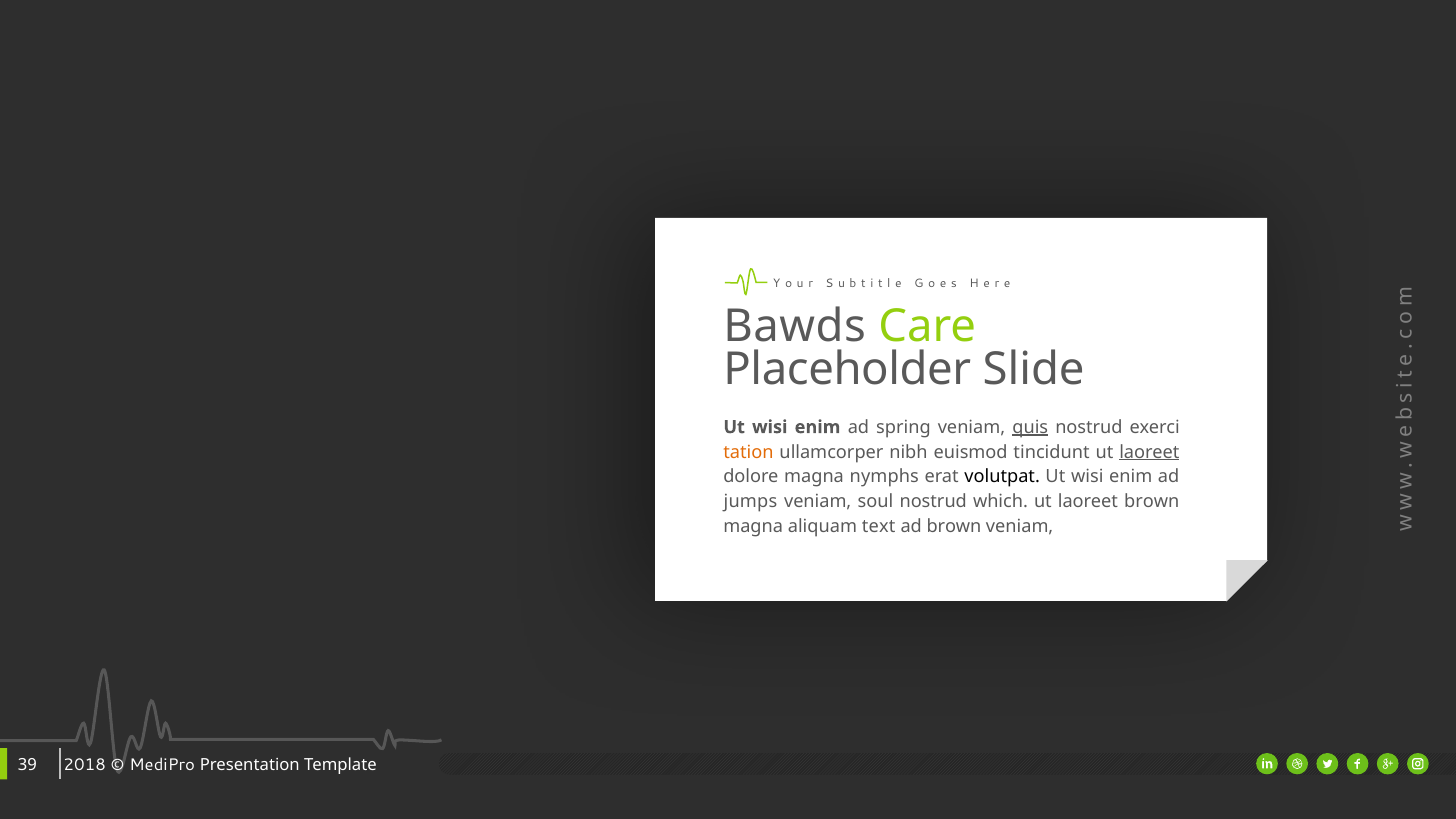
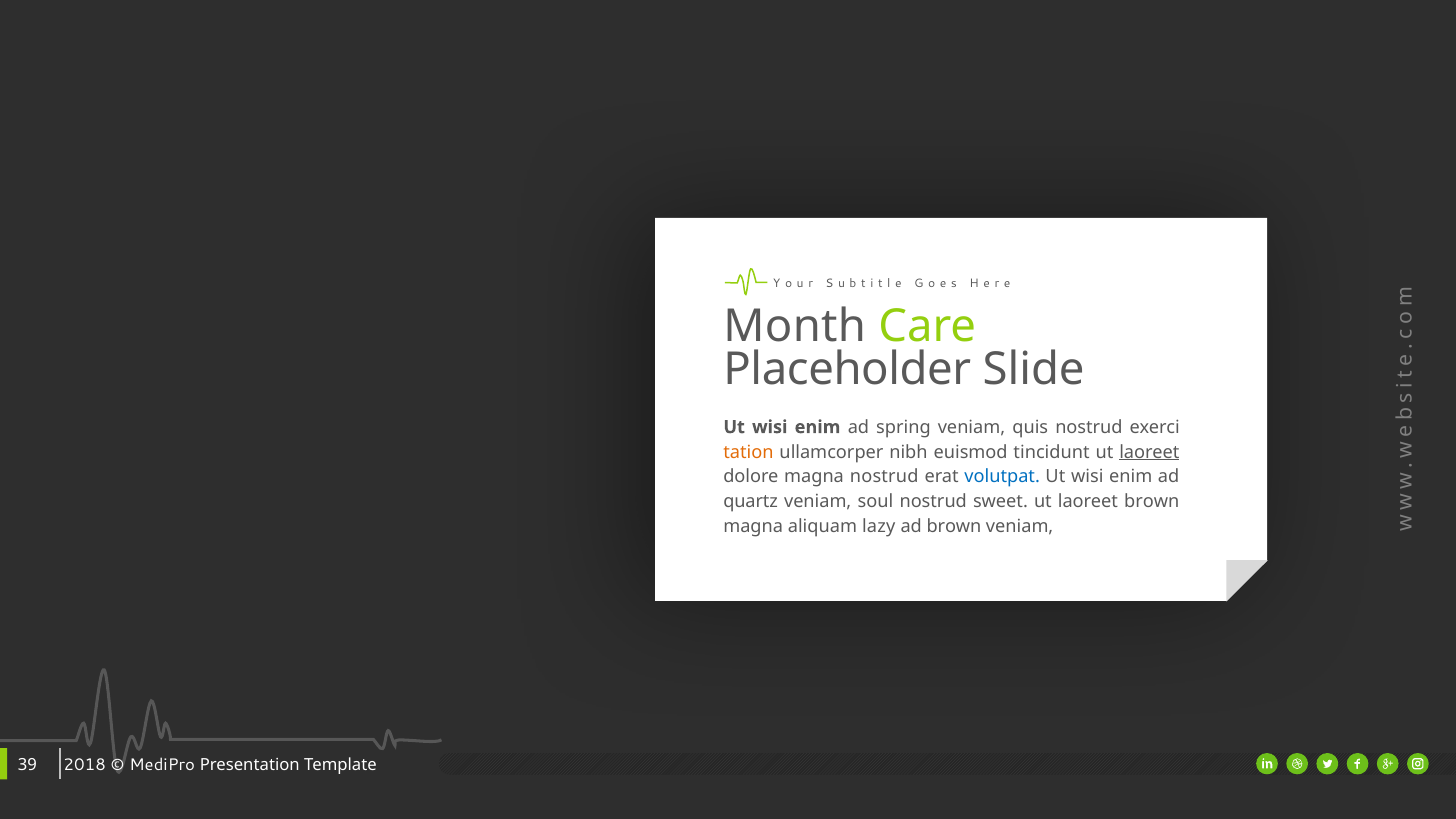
Bawds: Bawds -> Month
quis underline: present -> none
magna nymphs: nymphs -> nostrud
volutpat colour: black -> blue
jumps: jumps -> quartz
which: which -> sweet
text: text -> lazy
